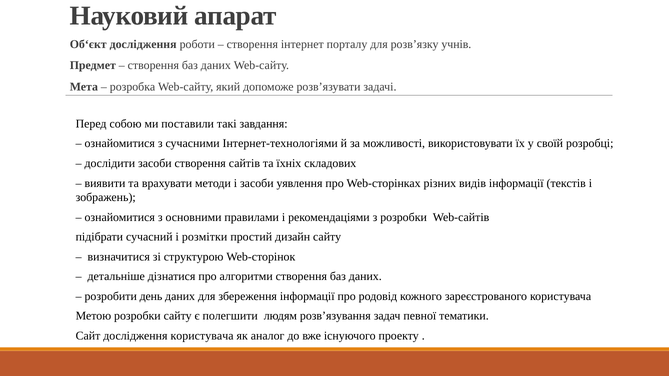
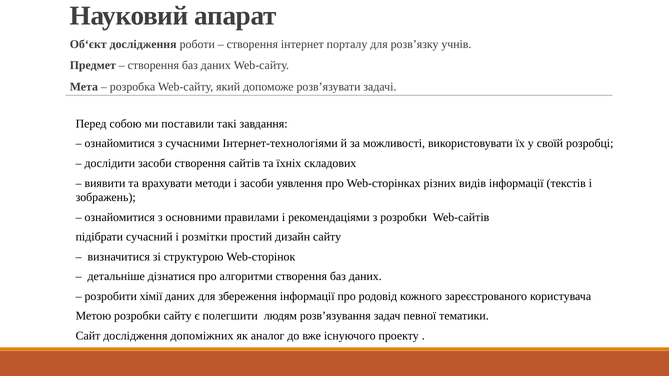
день: день -> хімії
дослідження користувача: користувача -> допоміжних
